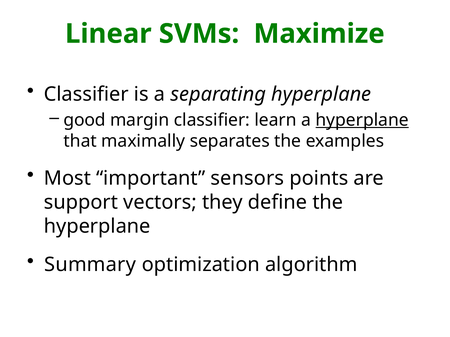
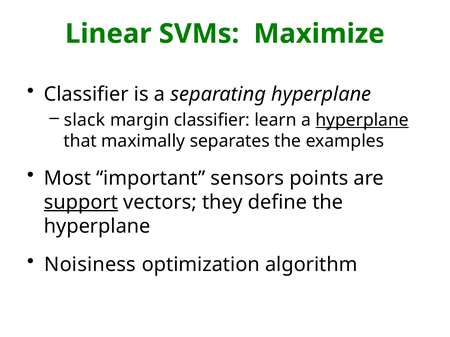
good: good -> slack
support underline: none -> present
Summary: Summary -> Noisiness
